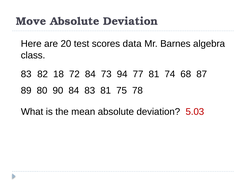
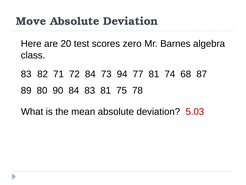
data: data -> zero
18: 18 -> 71
